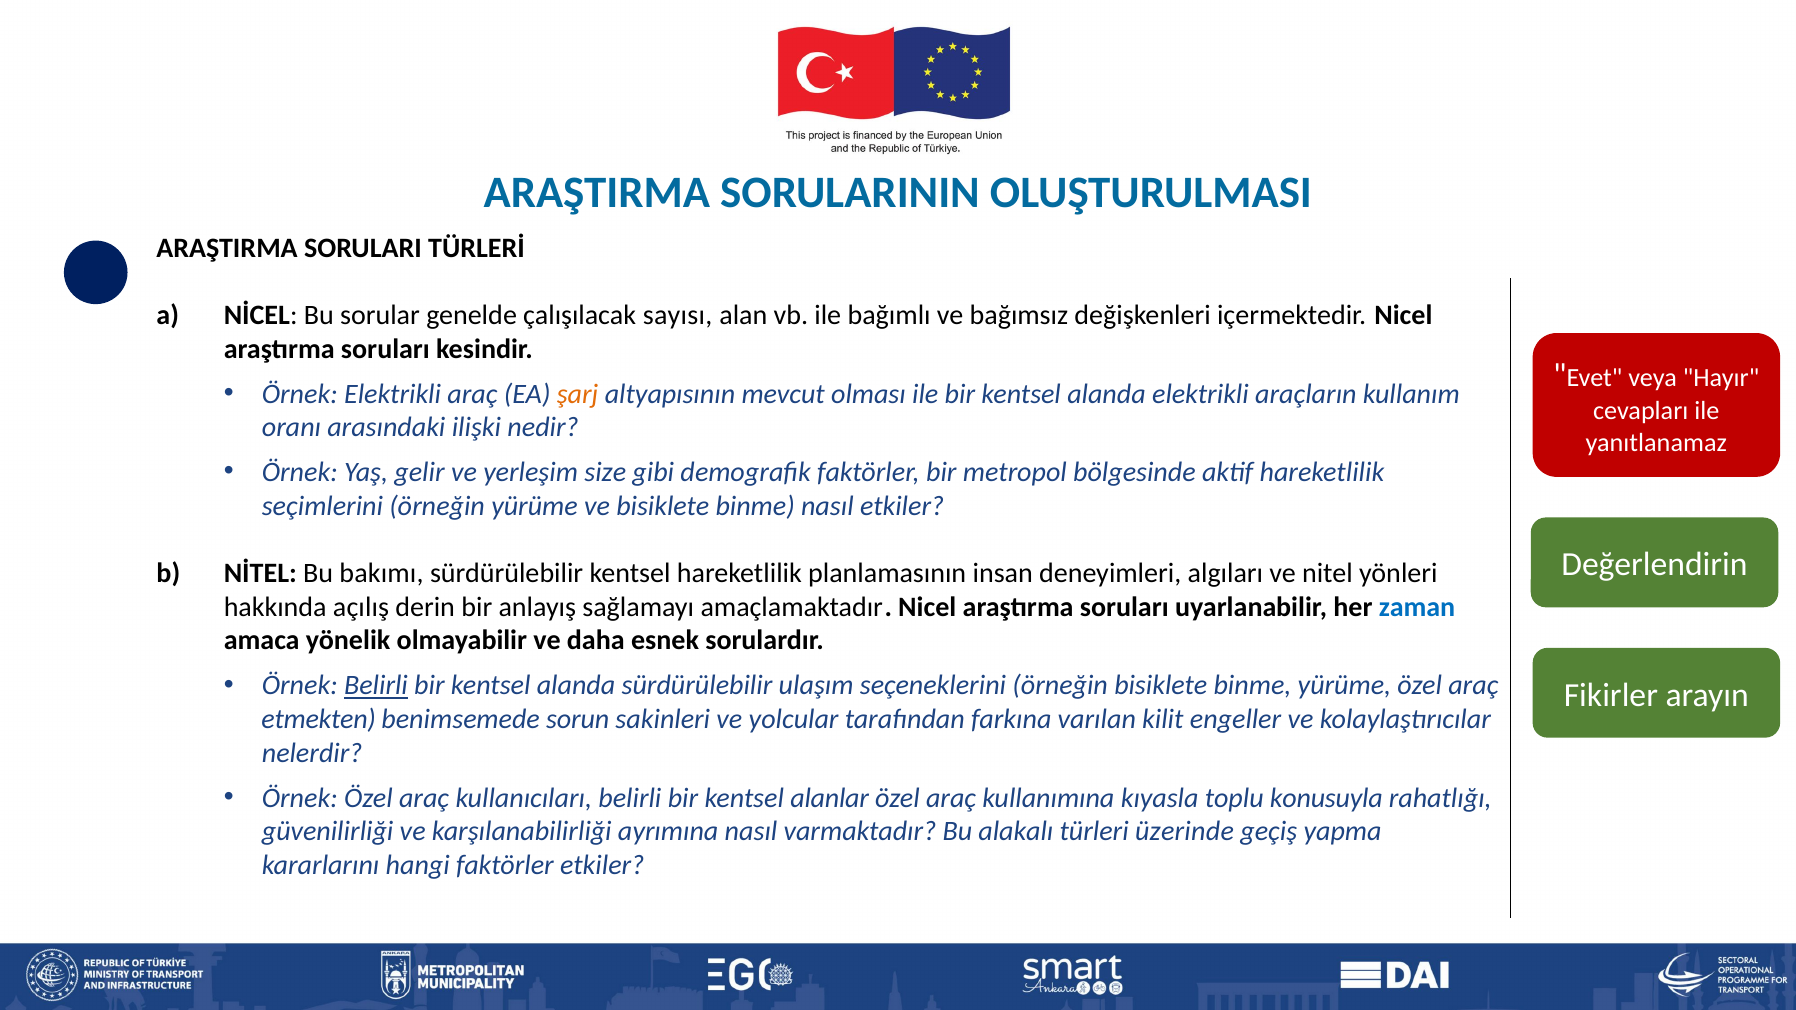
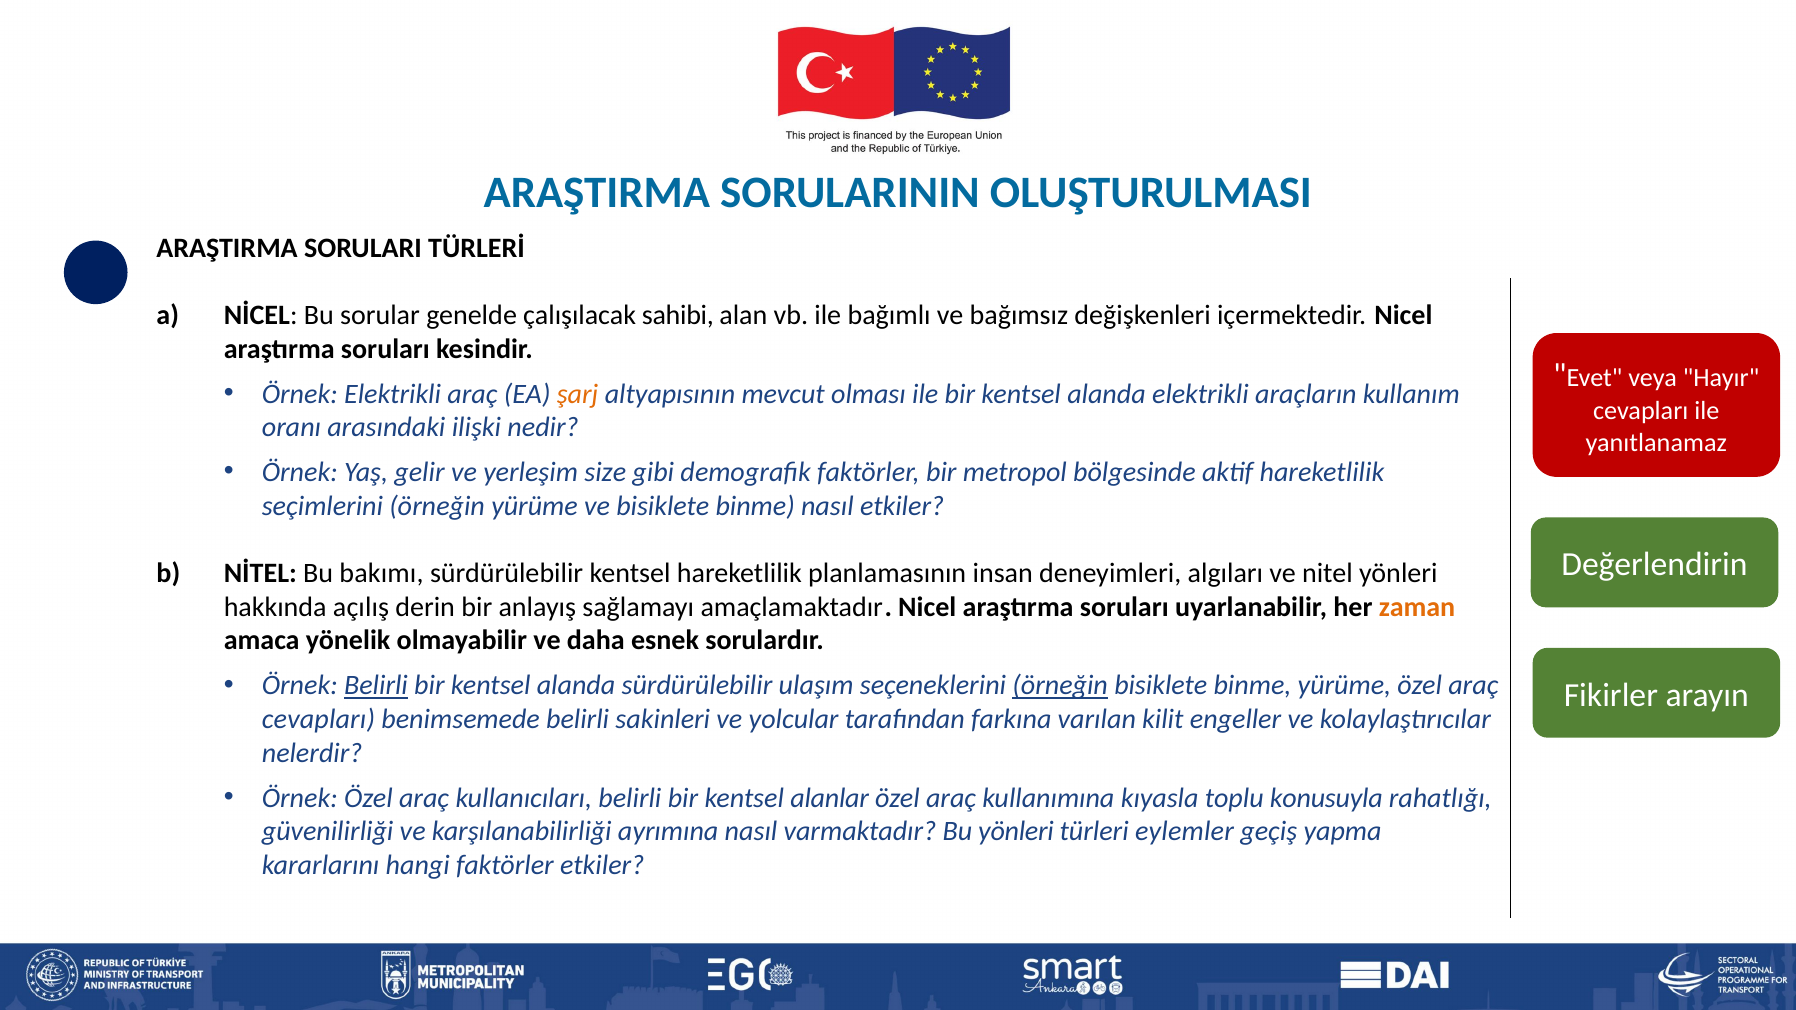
sayısı: sayısı -> sahibi
zaman colour: blue -> orange
örneğin at (1060, 686) underline: none -> present
etmekten at (319, 719): etmekten -> cevapları
benimsemede sorun: sorun -> belirli
Bu alakalı: alakalı -> yönleri
üzerinde: üzerinde -> eylemler
